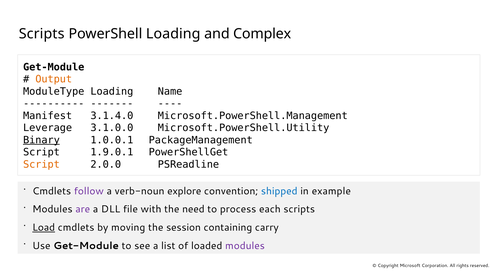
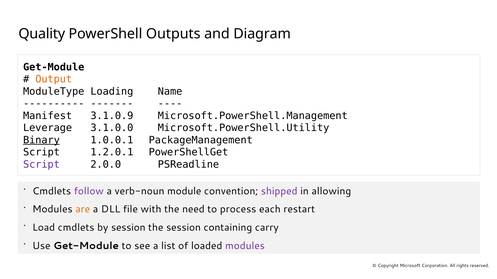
Scripts at (42, 34): Scripts -> Quality
PowerShell Loading: Loading -> Outputs
Complex: Complex -> Diagram
3.1.4.0: 3.1.4.0 -> 3.1.0.9
1.9.0.1: 1.9.0.1 -> 1.2.0.1
Script at (41, 165) colour: orange -> purple
explore: explore -> module
shipped colour: blue -> purple
example: example -> allowing
are colour: purple -> orange
each scripts: scripts -> restart
Load underline: present -> none
by moving: moving -> session
